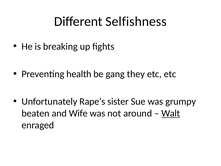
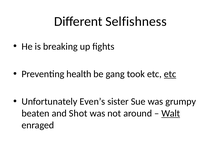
they: they -> took
etc at (170, 74) underline: none -> present
Rape’s: Rape’s -> Even’s
Wife: Wife -> Shot
